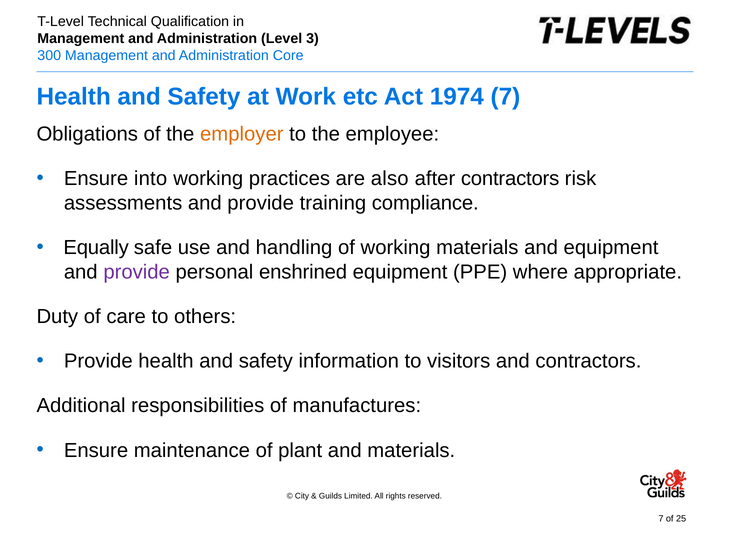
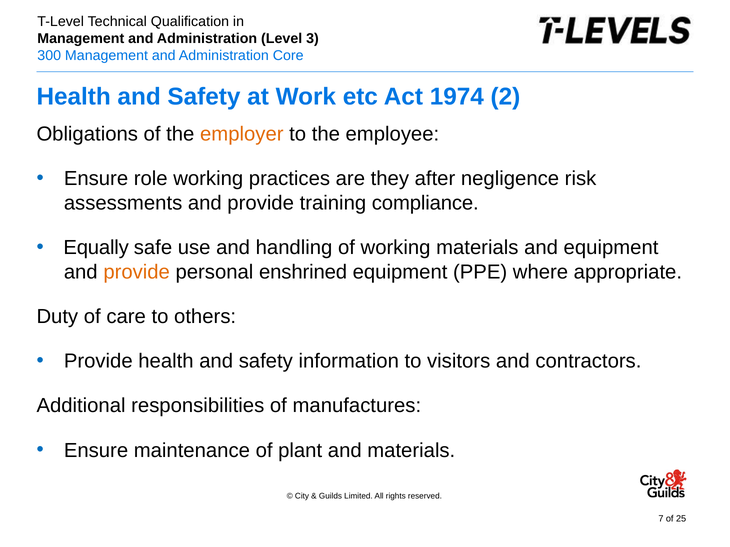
1974 7: 7 -> 2
into: into -> role
also: also -> they
after contractors: contractors -> negligence
provide at (137, 272) colour: purple -> orange
